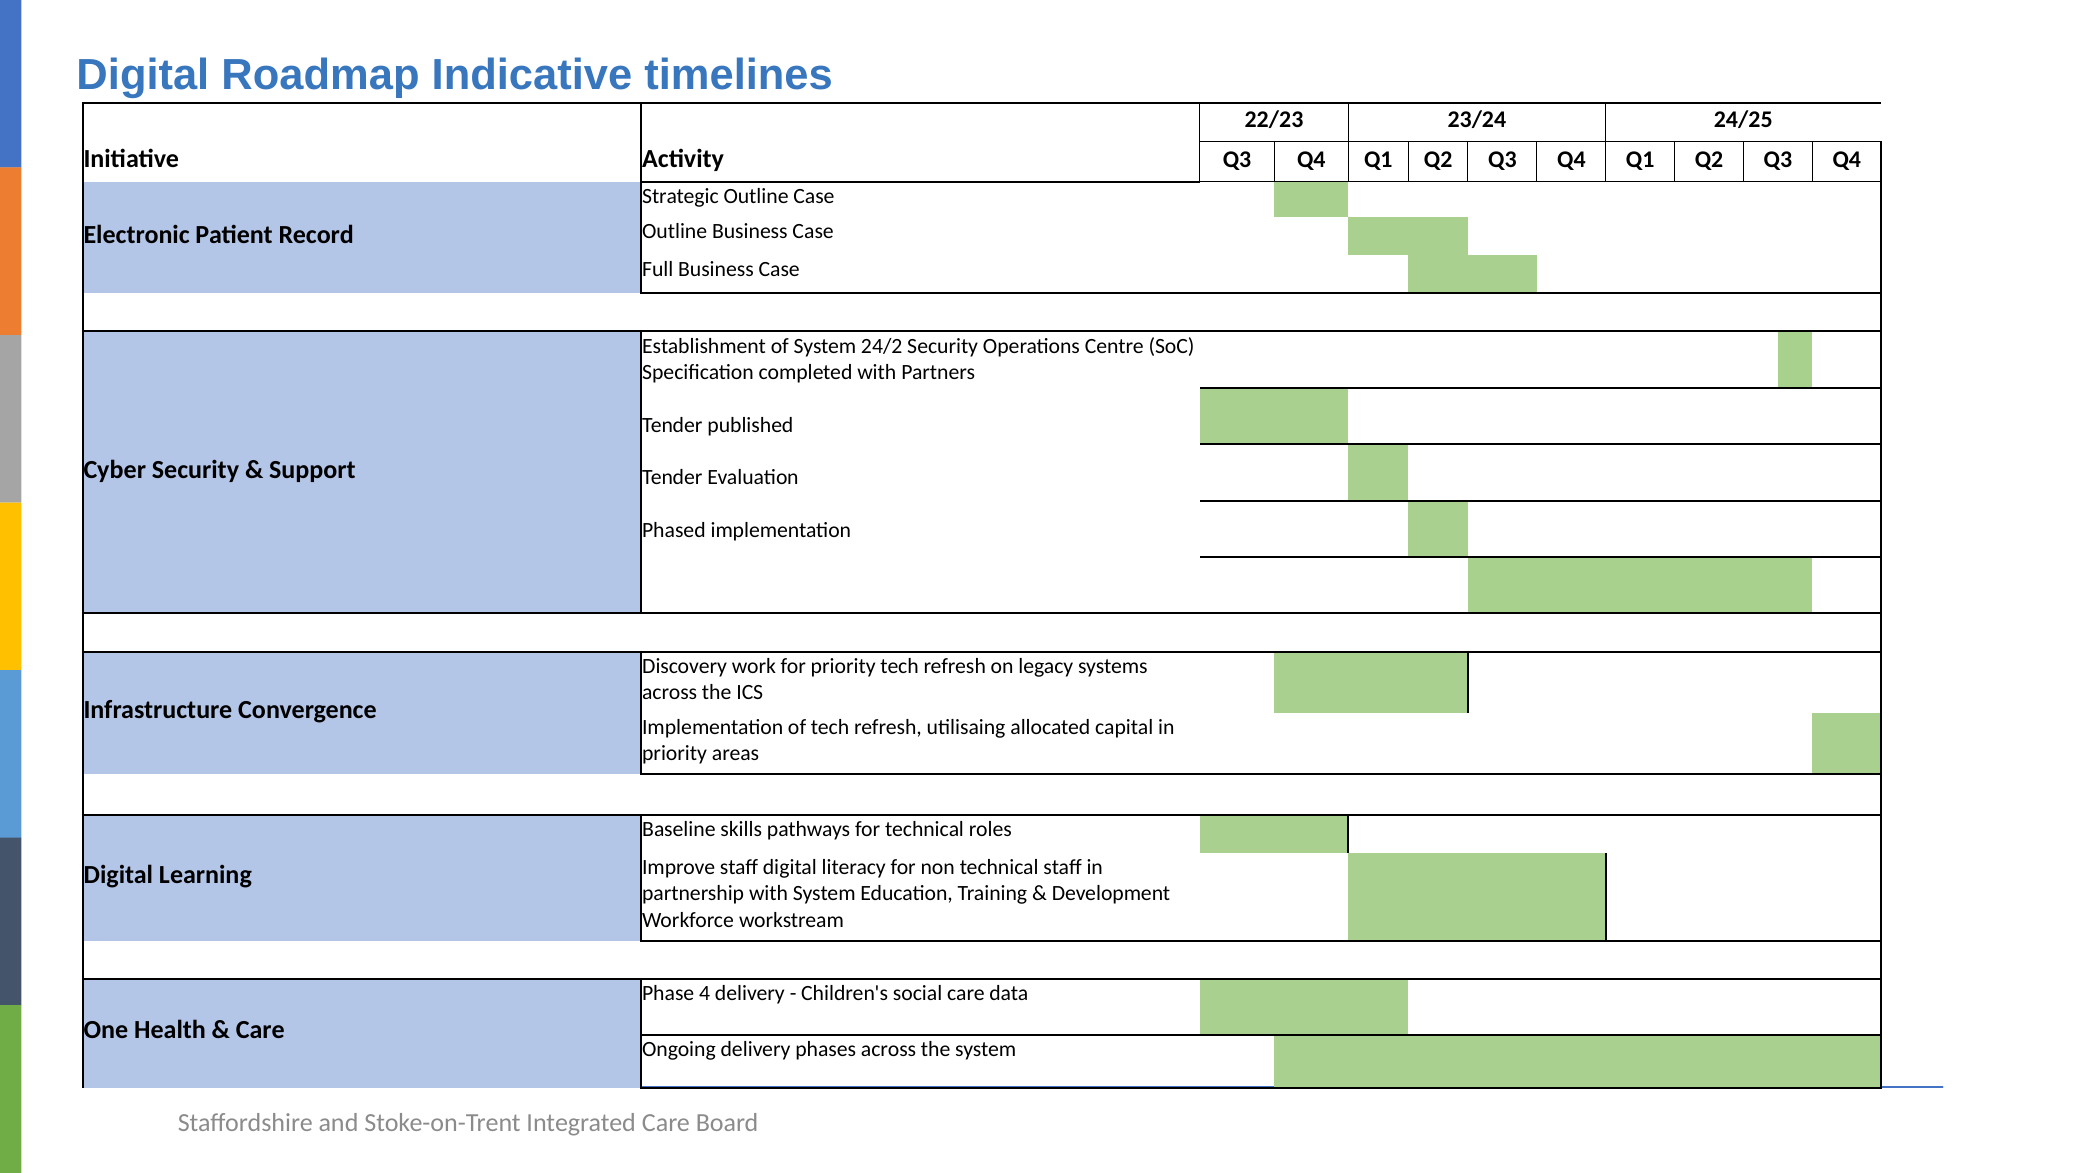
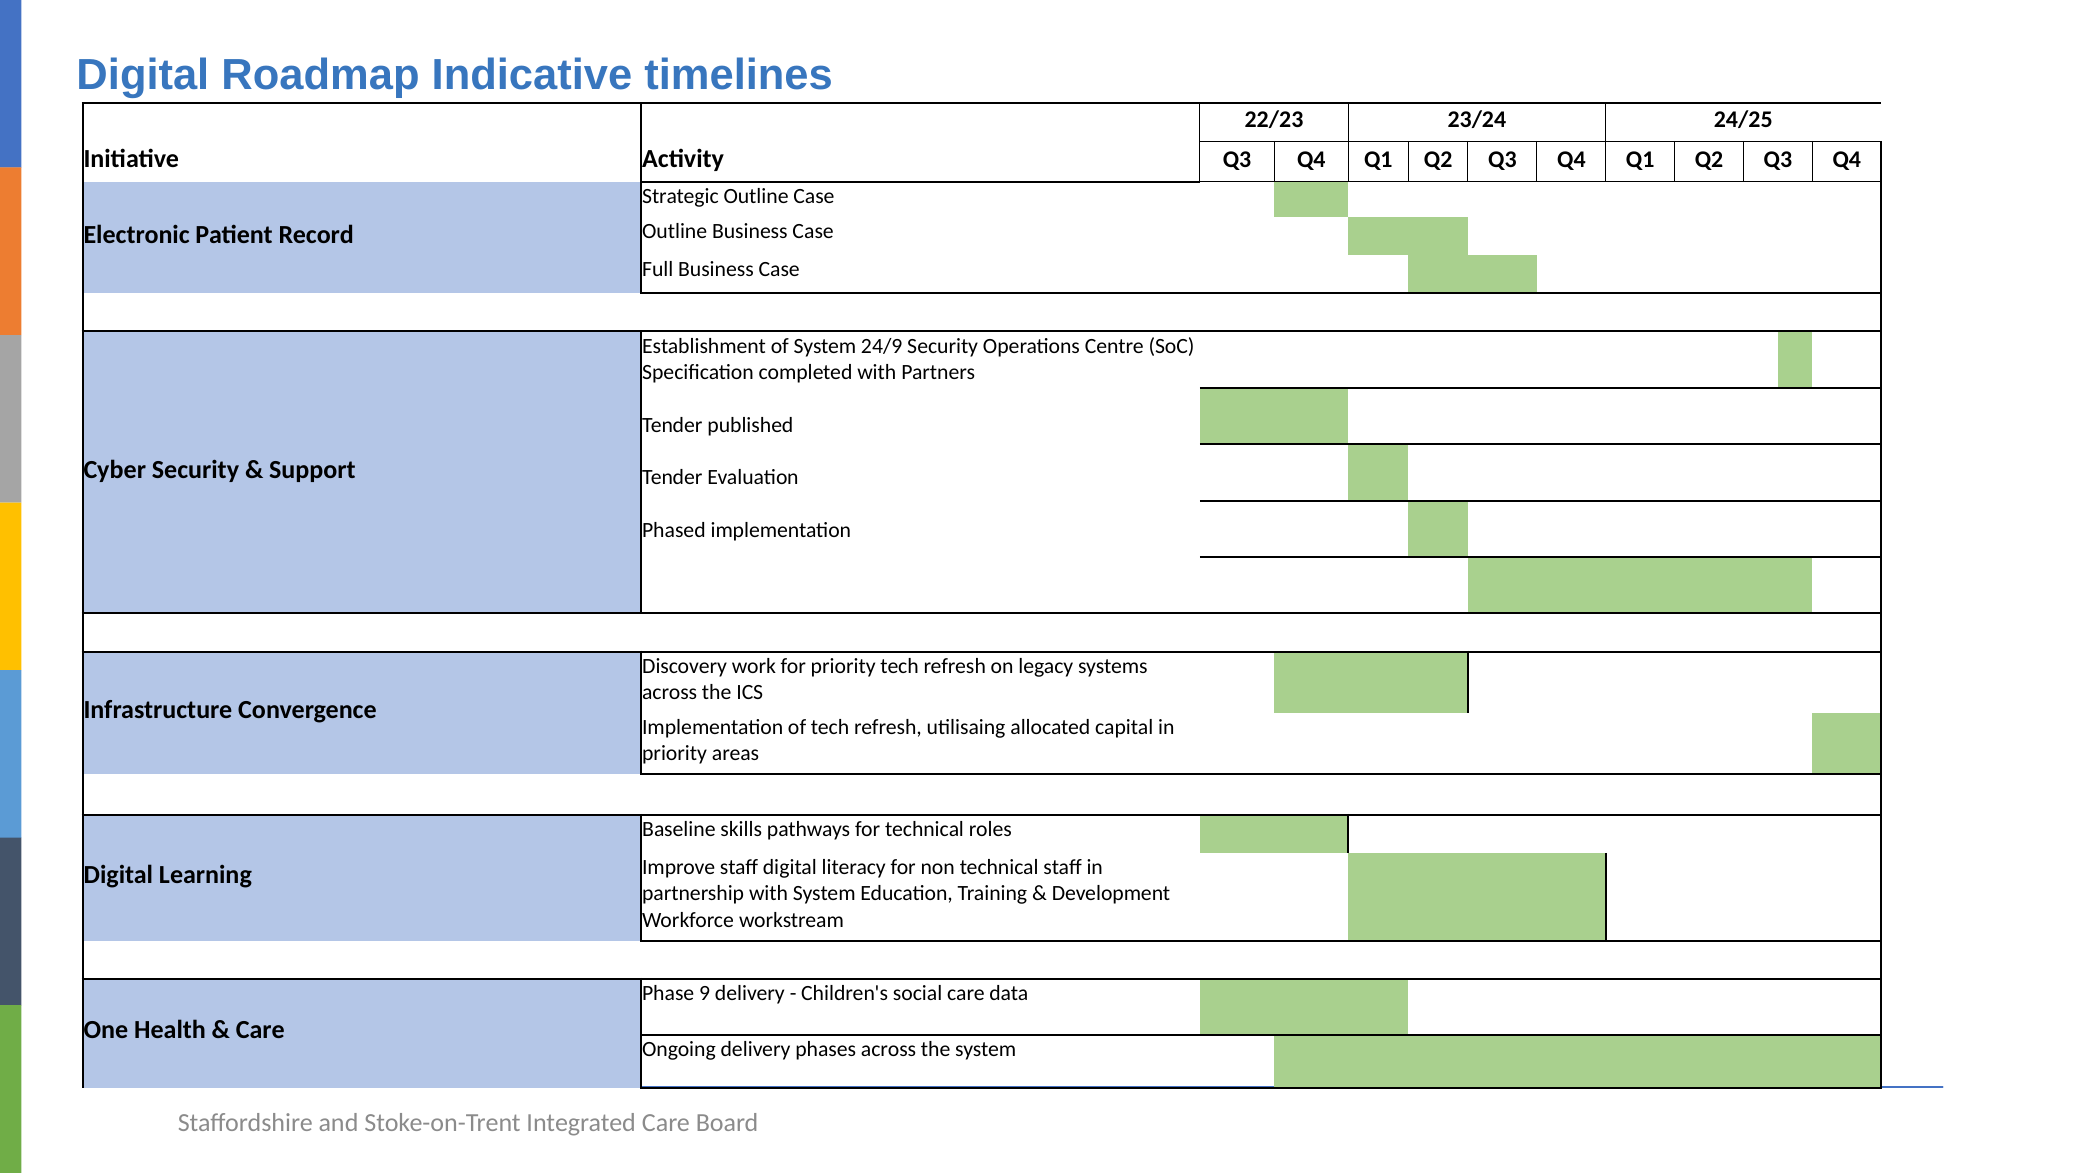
24/2: 24/2 -> 24/9
4: 4 -> 9
